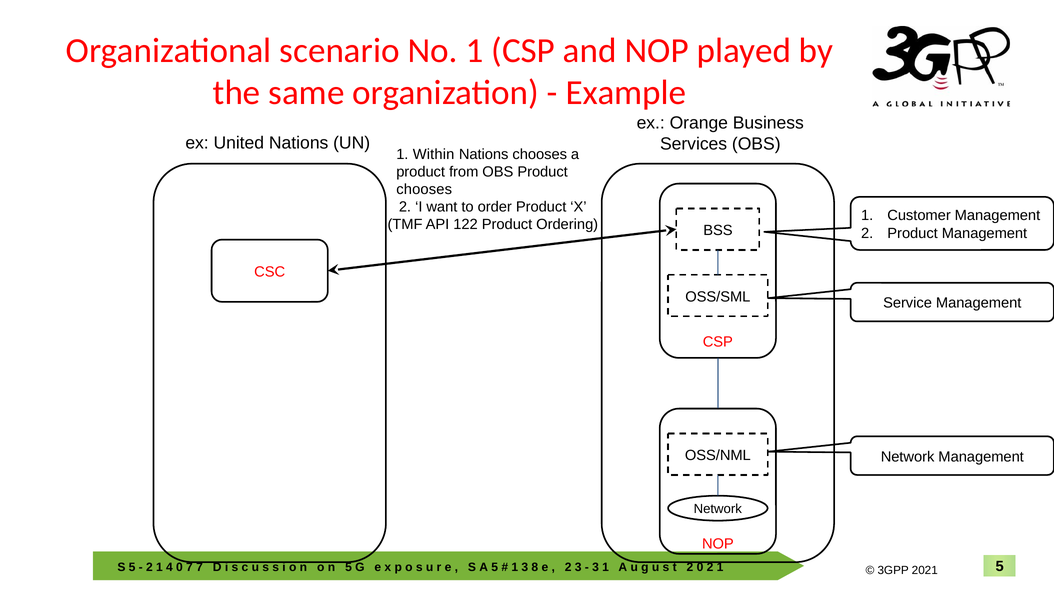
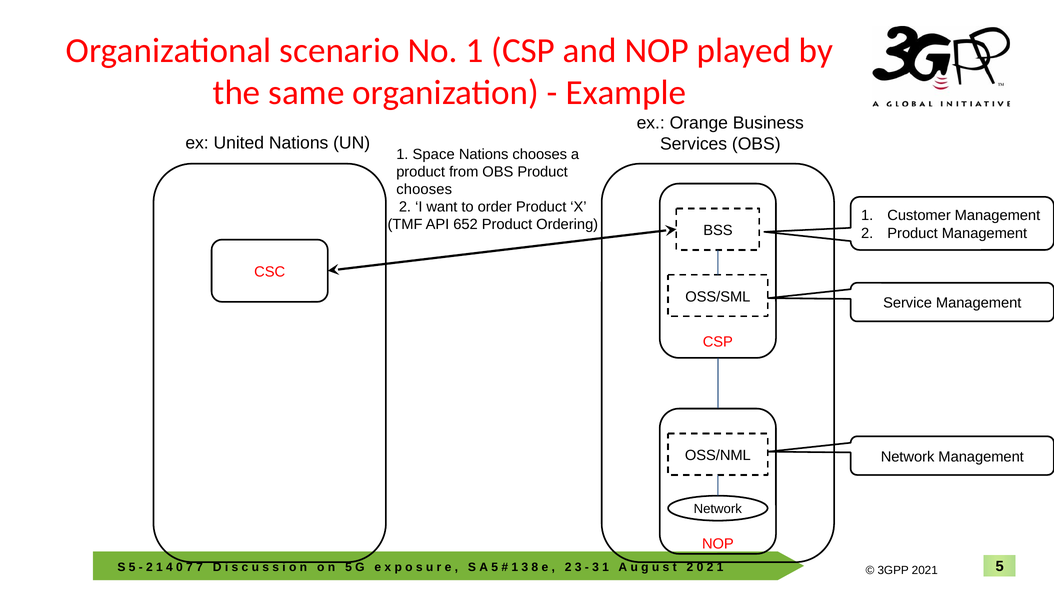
Within: Within -> Space
122: 122 -> 652
